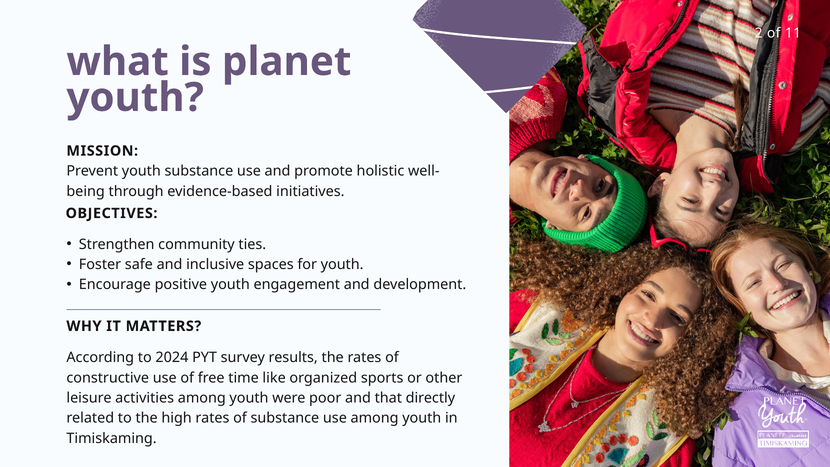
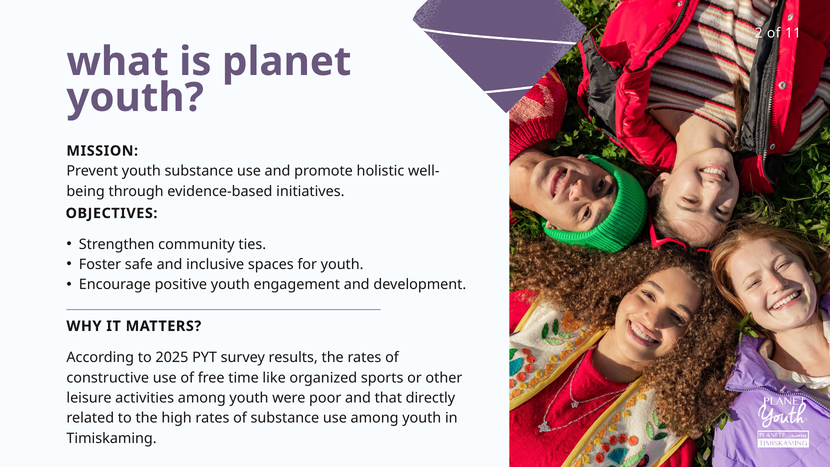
2024: 2024 -> 2025
